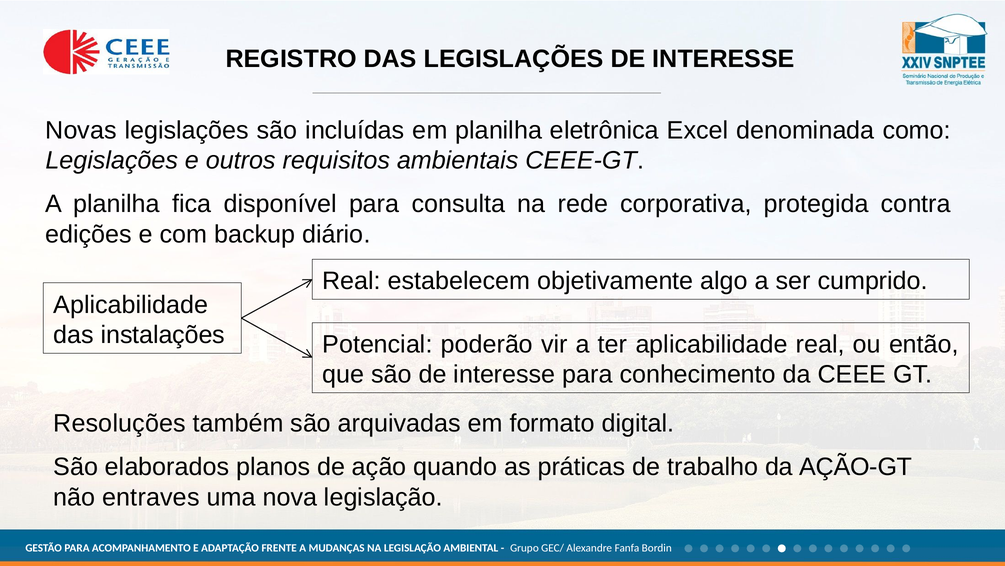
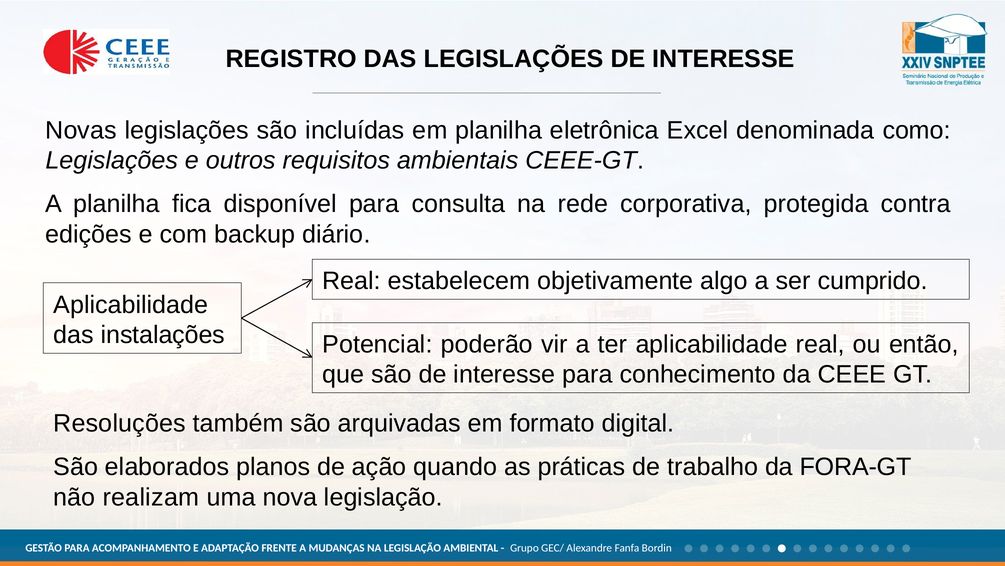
AÇÃO-GT: AÇÃO-GT -> FORA-GT
entraves: entraves -> realizam
